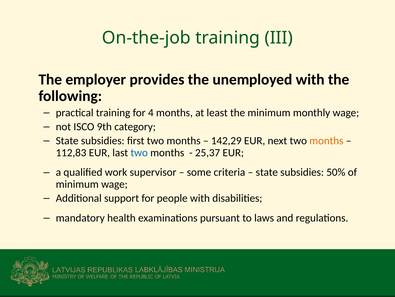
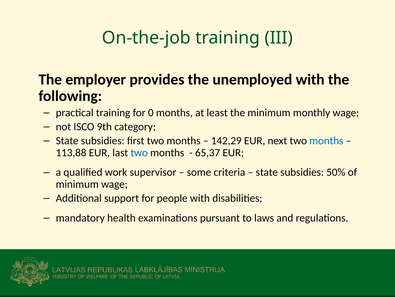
4: 4 -> 0
months at (326, 140) colour: orange -> blue
112,83: 112,83 -> 113,88
25,37: 25,37 -> 65,37
